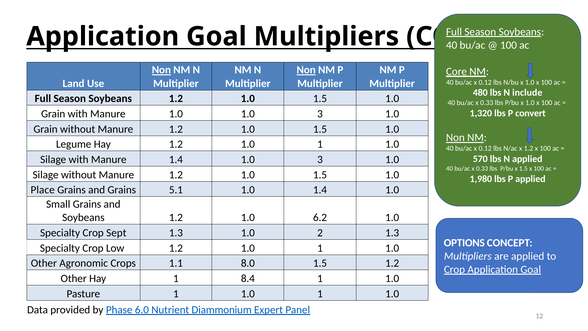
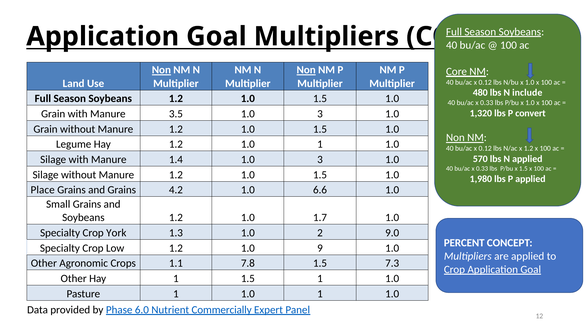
Manure 1.0: 1.0 -> 3.5
5.1: 5.1 -> 4.2
1.0 1.4: 1.4 -> 6.6
6.2: 6.2 -> 1.7
Sept: Sept -> York
2 1.3: 1.3 -> 9.0
OPTIONS: OPTIONS -> PERCENT
Low 1.2 1.0 1: 1 -> 9
8.0: 8.0 -> 7.8
1.5 1.2: 1.2 -> 7.3
1 8.4: 8.4 -> 1.5
Diammonium: Diammonium -> Commercially
